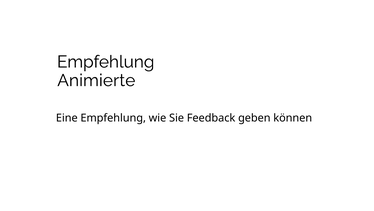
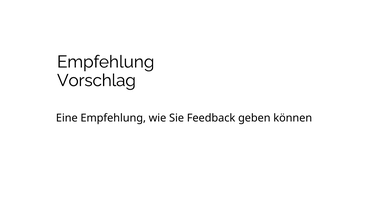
Animierte: Animierte -> Vorschlag
